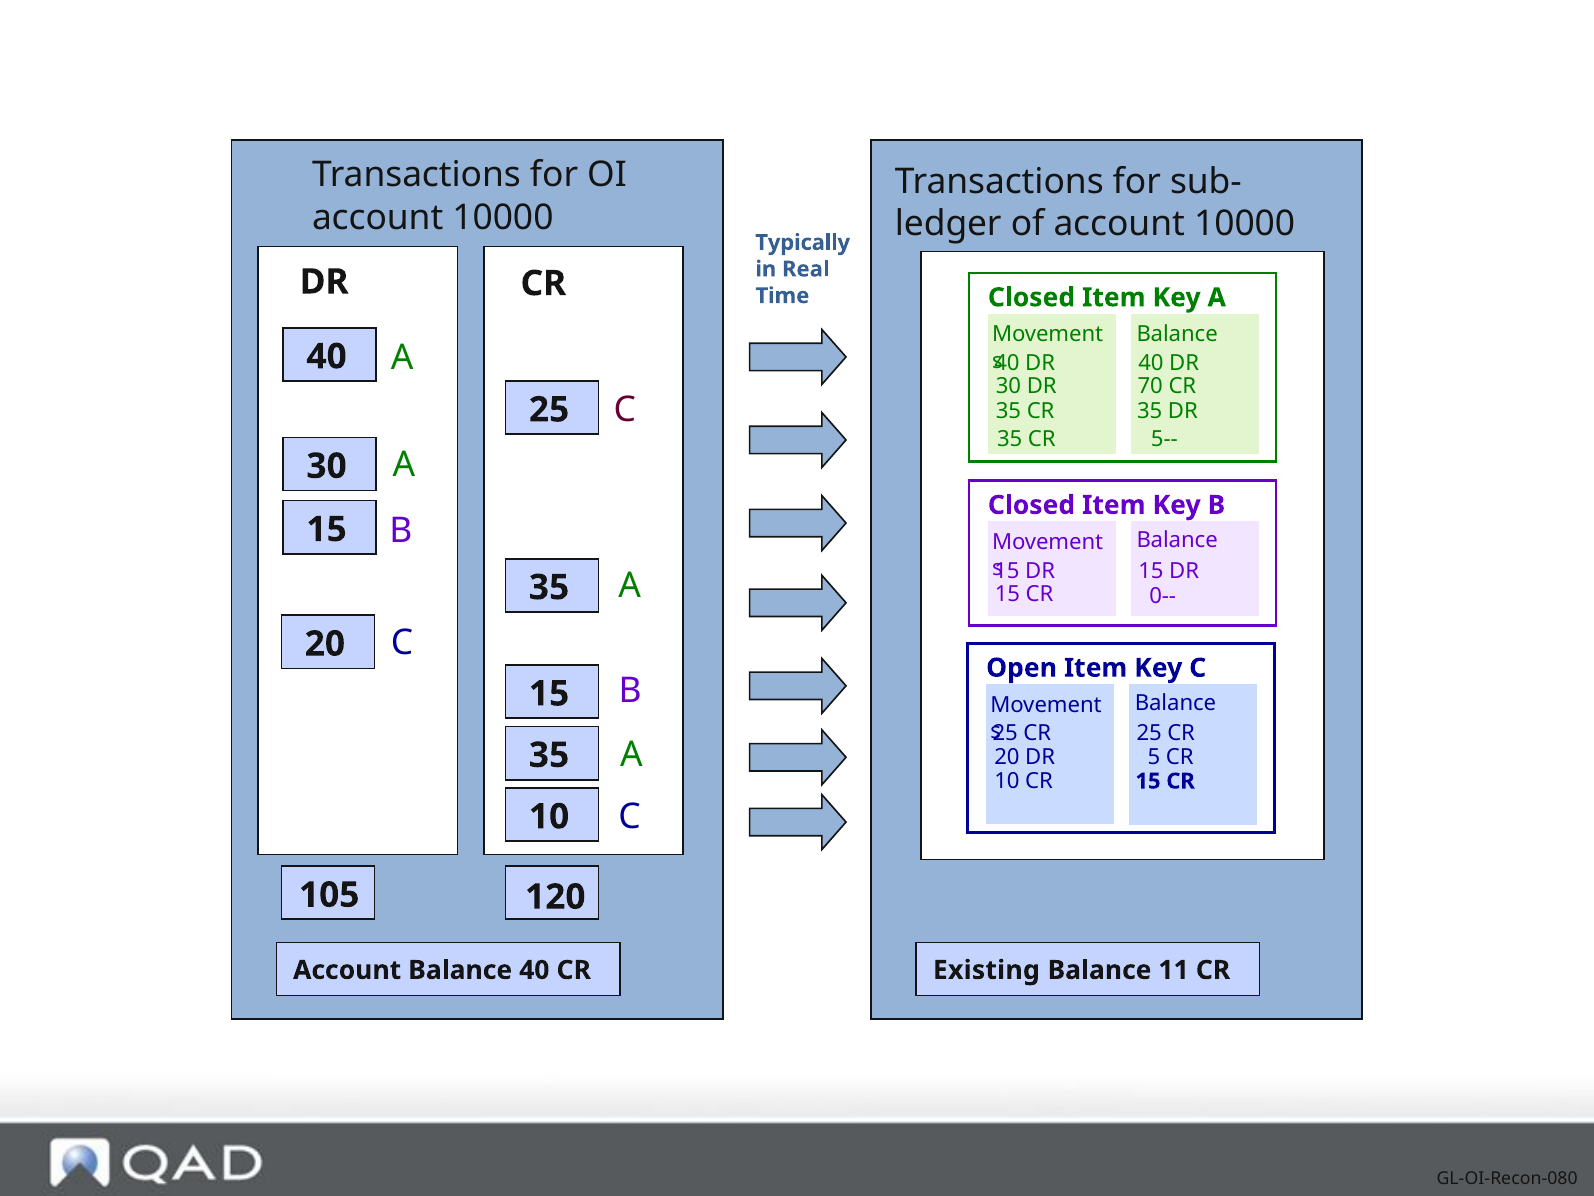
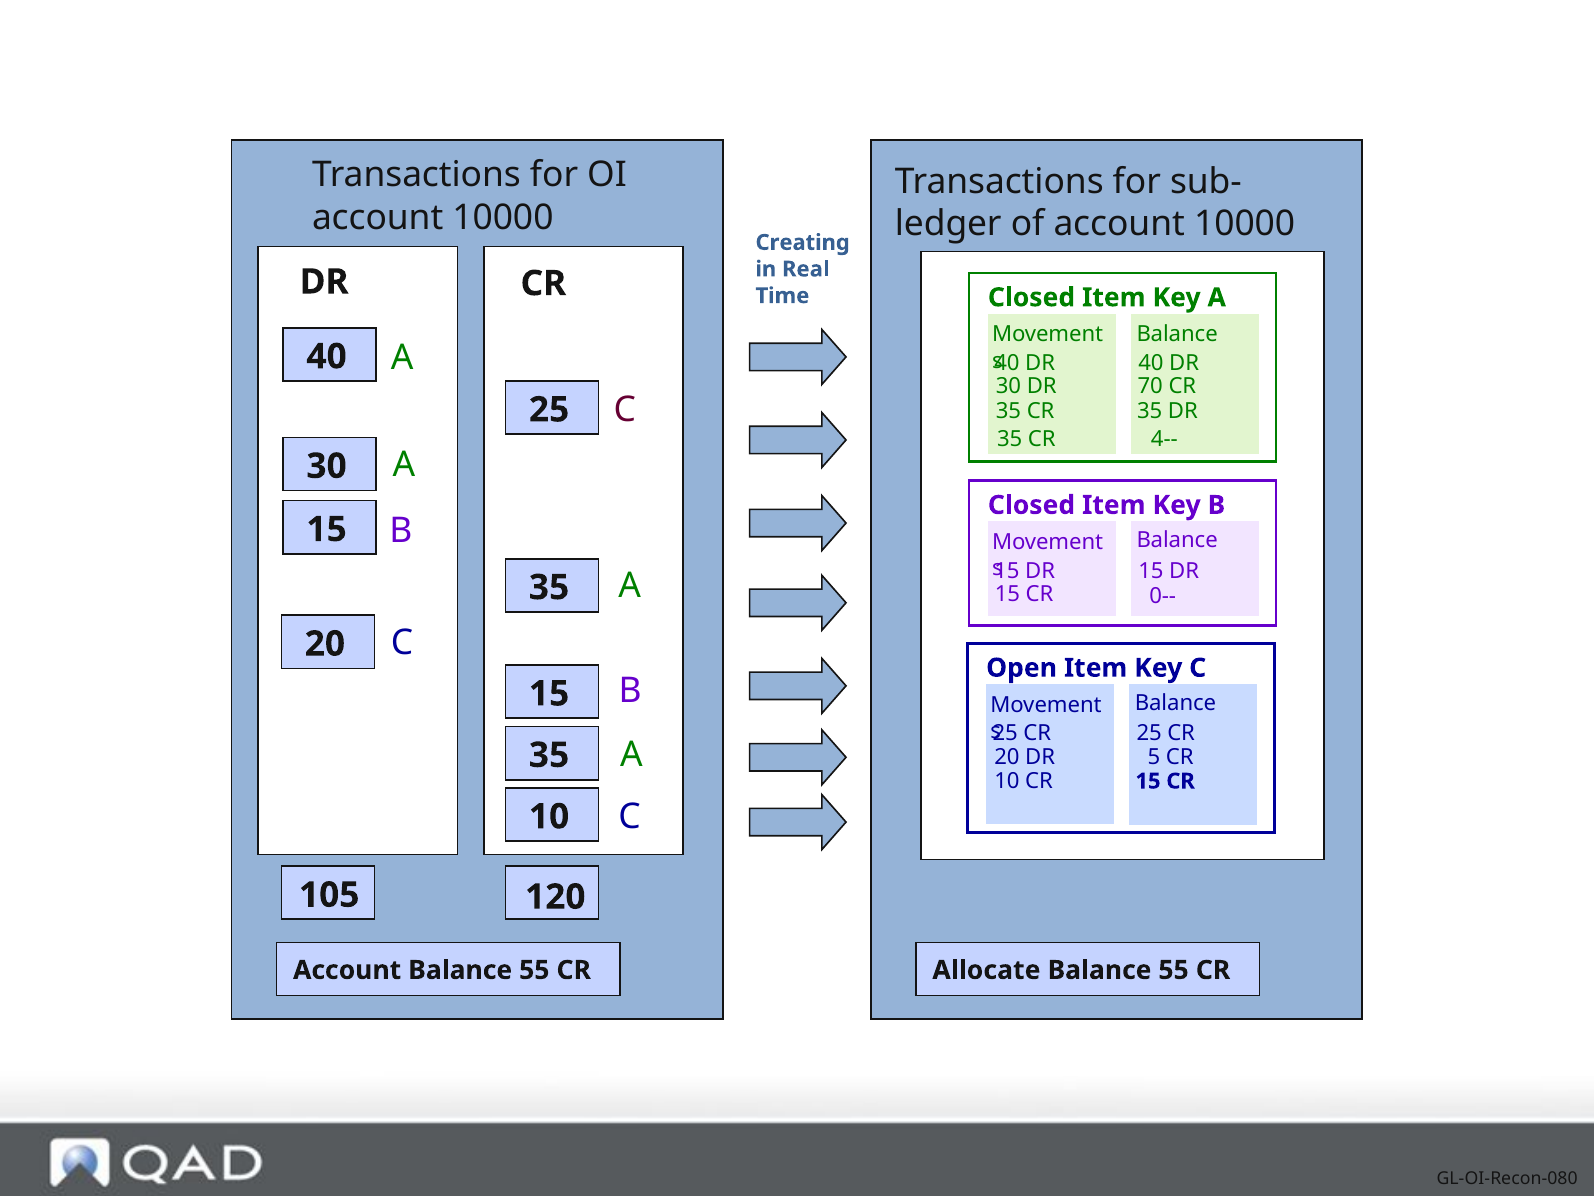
Typically: Typically -> Creating
5--: 5-- -> 4--
Account Balance 40: 40 -> 55
Existing: Existing -> Allocate
11 at (1174, 970): 11 -> 55
